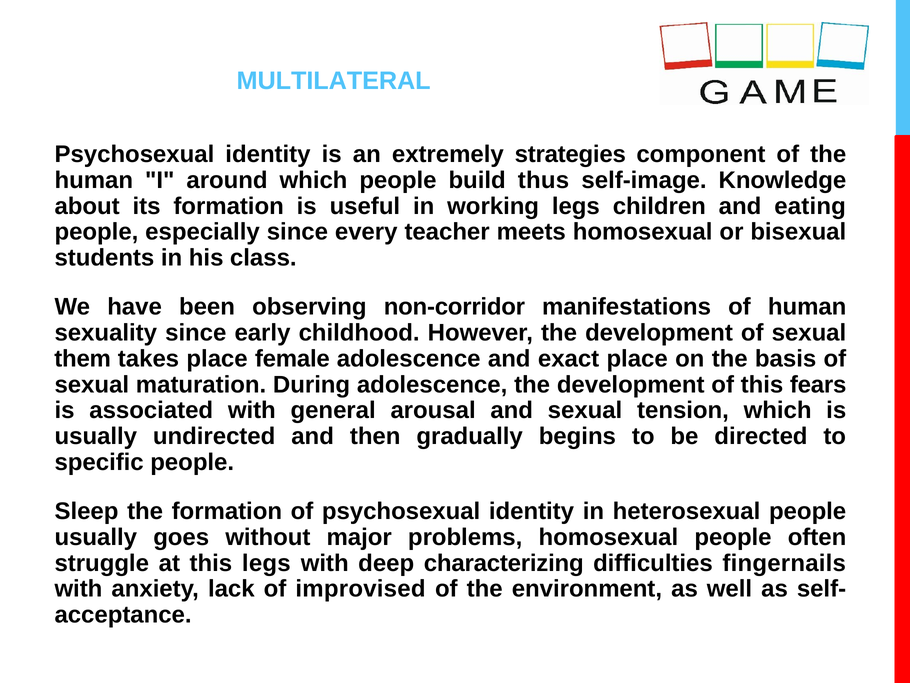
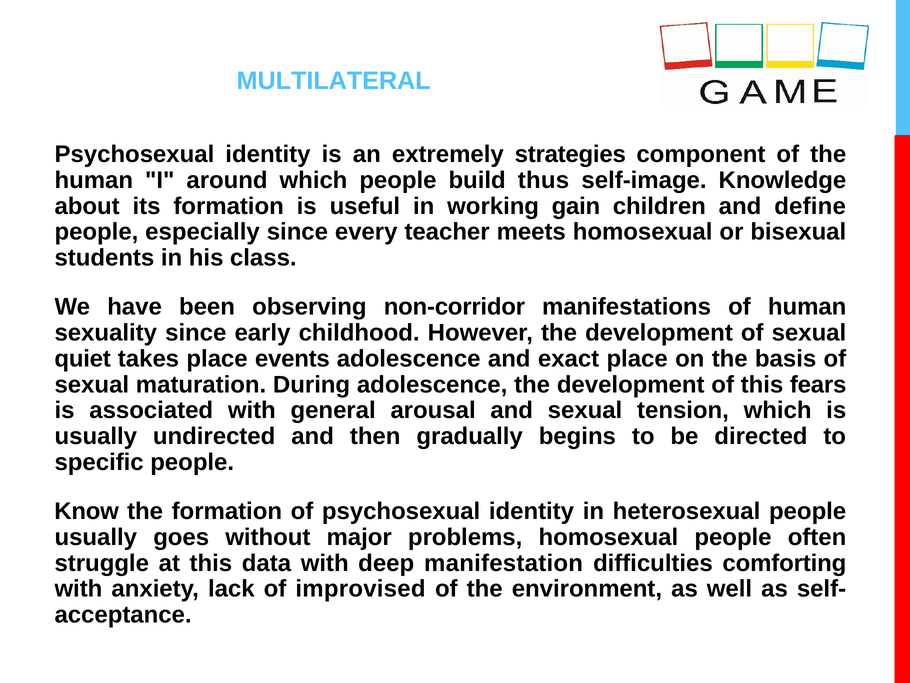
working legs: legs -> gain
eating: eating -> define
them: them -> quiet
female: female -> events
Sleep: Sleep -> Know
this legs: legs -> data
characterizing: characterizing -> manifestation
fingernails: fingernails -> comforting
